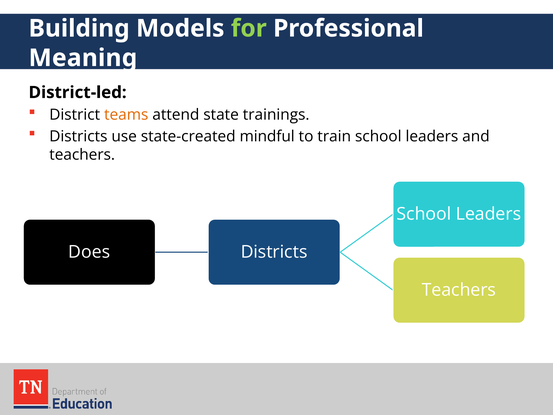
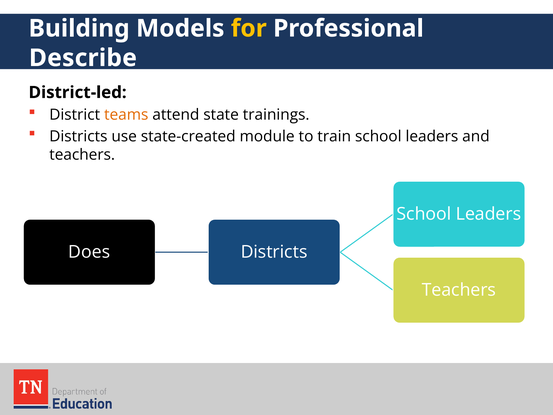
for colour: light green -> yellow
Meaning: Meaning -> Describe
mindful: mindful -> module
